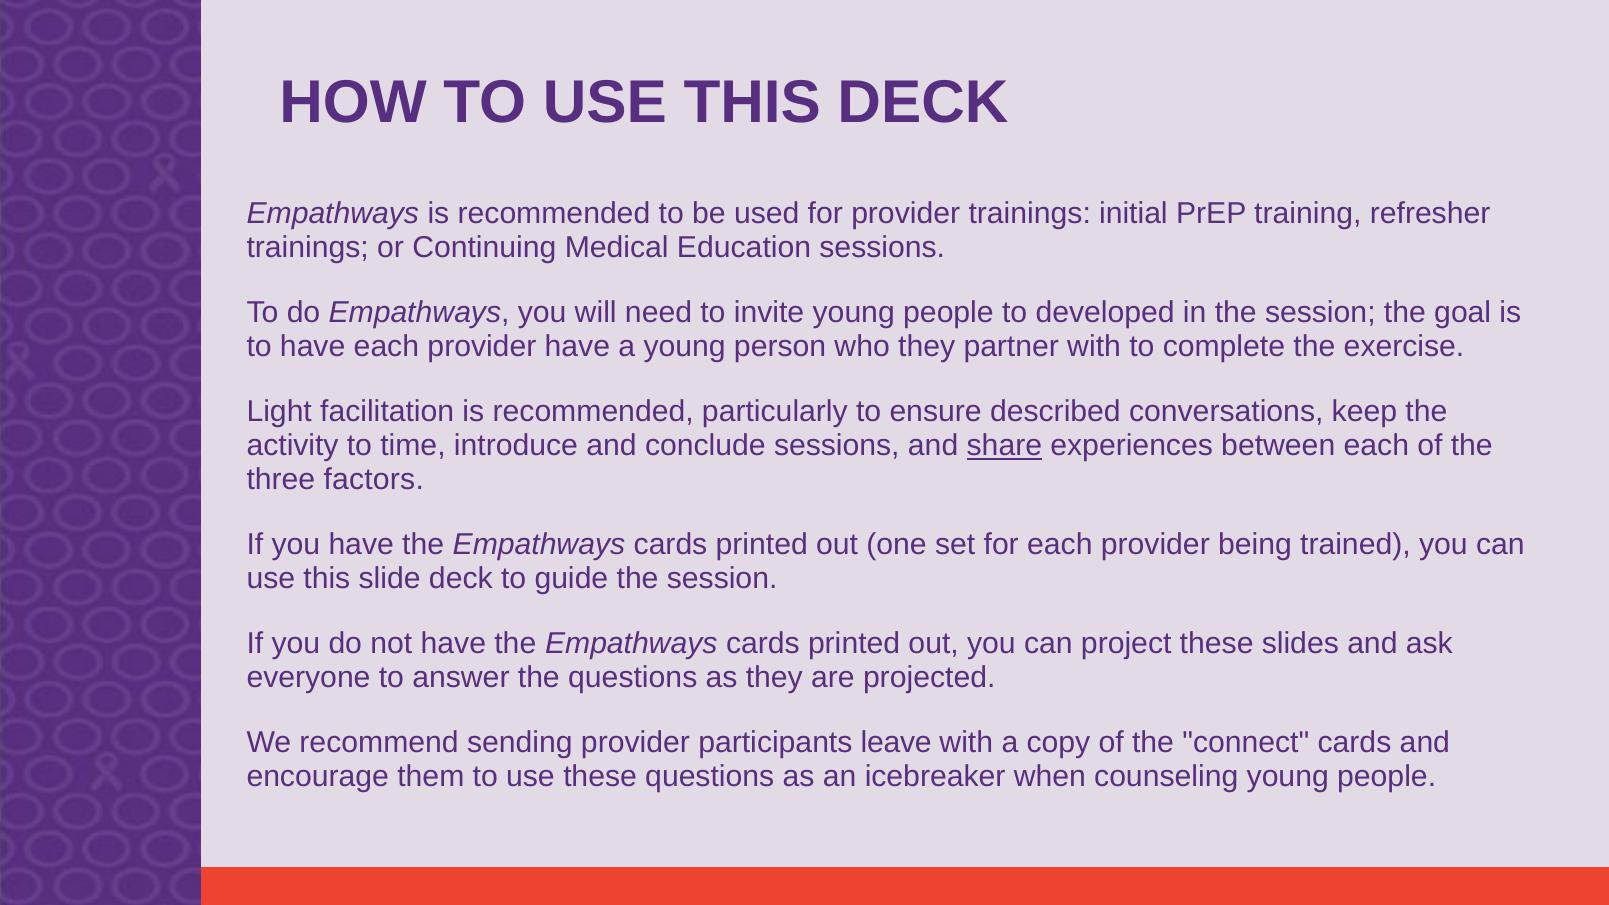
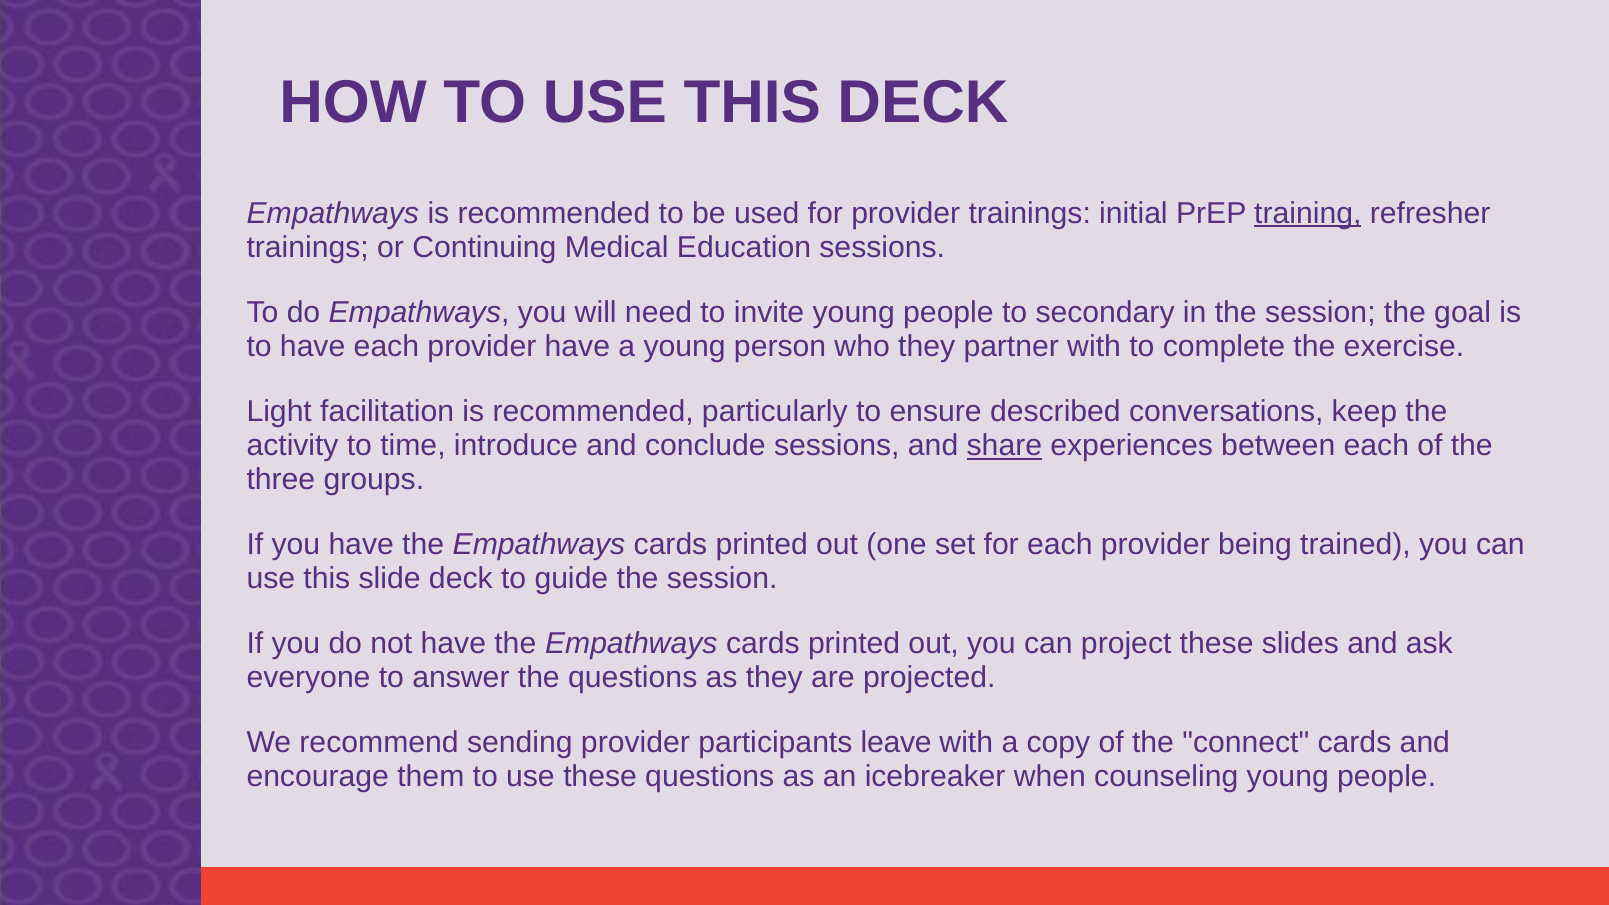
training underline: none -> present
developed: developed -> secondary
factors: factors -> groups
